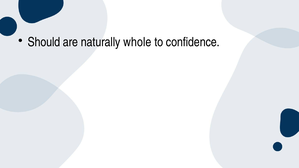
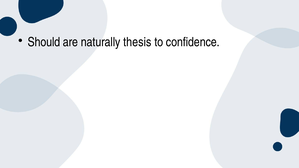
whole: whole -> thesis
